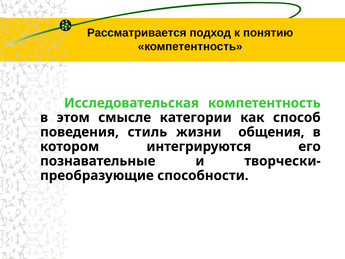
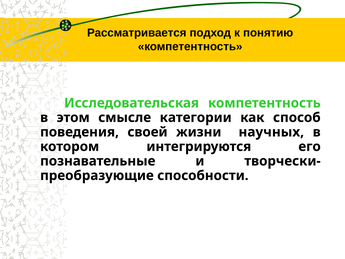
стиль: стиль -> своей
общения: общения -> научных
